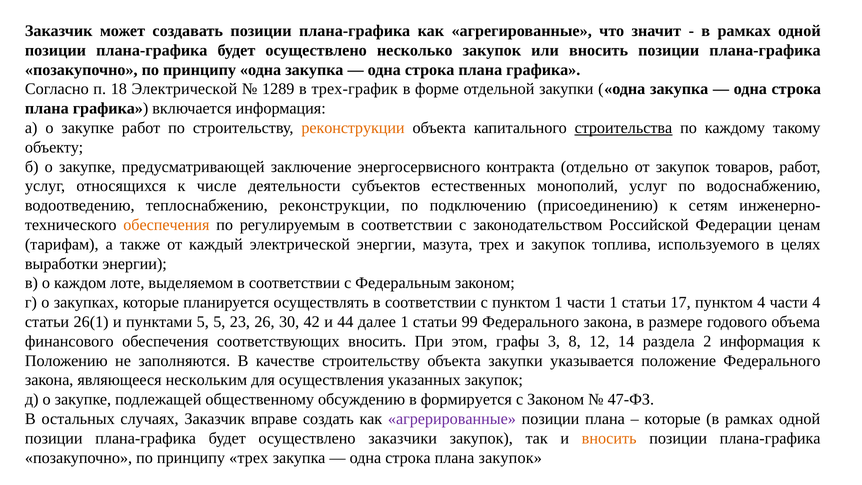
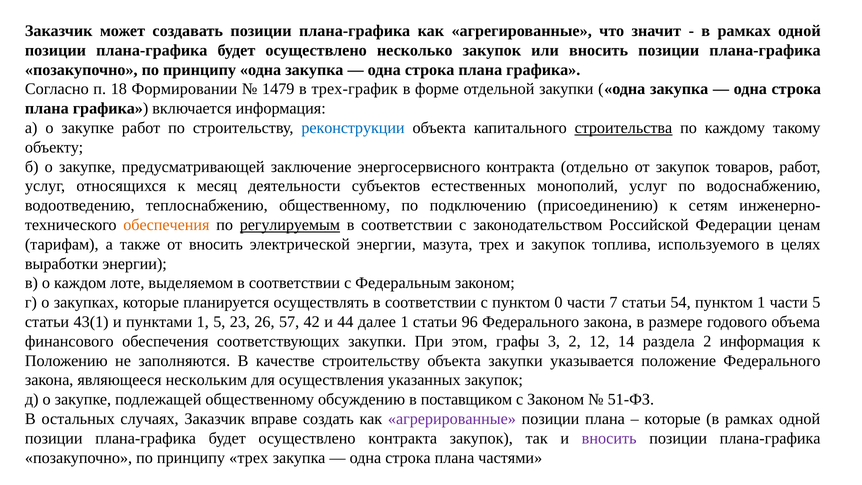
18 Электрической: Электрической -> Формировании
1289: 1289 -> 1479
реконструкции at (353, 128) colour: orange -> blue
числе: числе -> месяц
теплоснабжению реконструкции: реконструкции -> общественному
регулируемым underline: none -> present
от каждый: каждый -> вносить
пунктом 1: 1 -> 0
части 1: 1 -> 7
17: 17 -> 54
пунктом 4: 4 -> 1
части 4: 4 -> 5
26(1: 26(1 -> 43(1
пунктами 5: 5 -> 1
30: 30 -> 57
99: 99 -> 96
соответствующих вносить: вносить -> закупки
3 8: 8 -> 2
формируется: формируется -> поставщиком
47-ФЗ: 47-ФЗ -> 51-ФЗ
осуществлено заказчики: заказчики -> контракта
вносить at (609, 438) colour: orange -> purple
плана закупок: закупок -> частями
